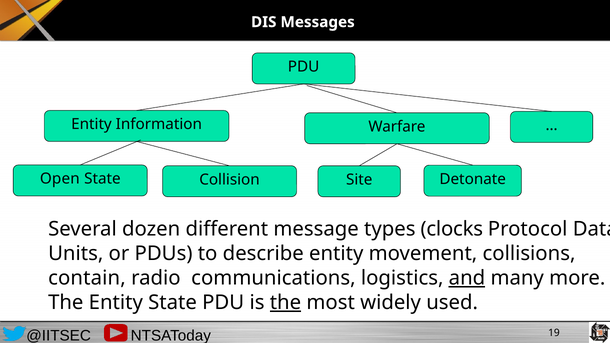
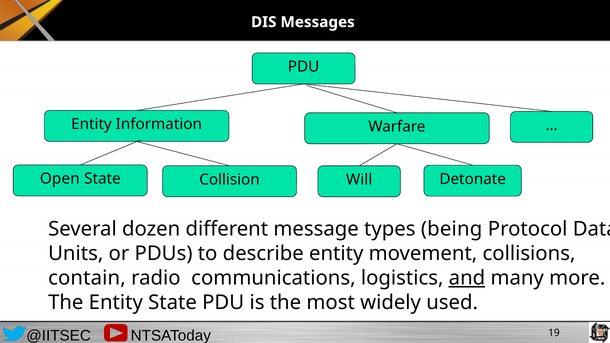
Site: Site -> Will
clocks: clocks -> being
the at (285, 303) underline: present -> none
